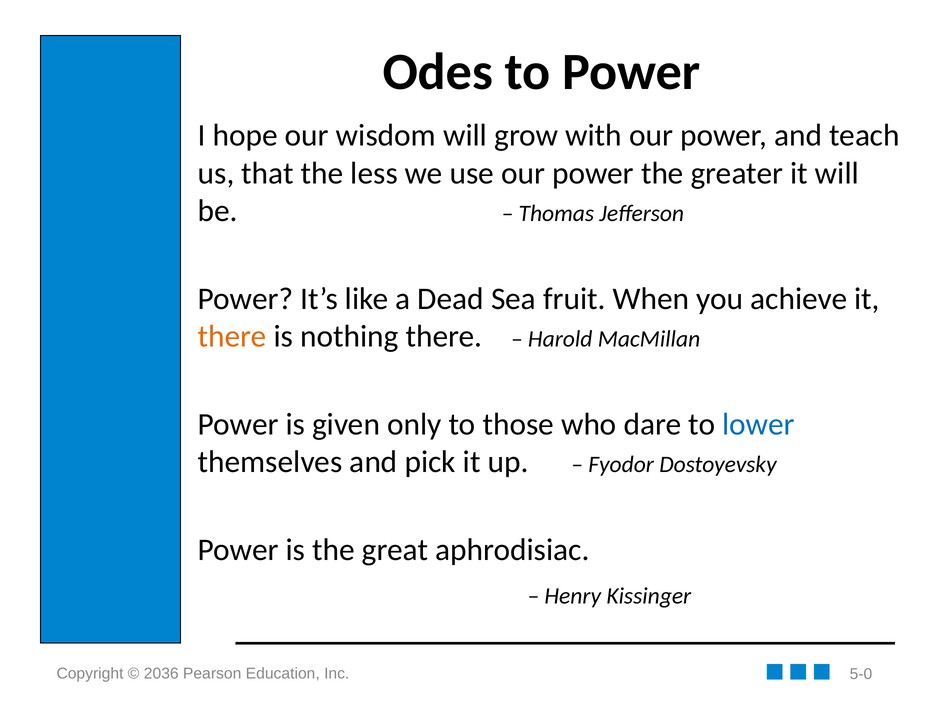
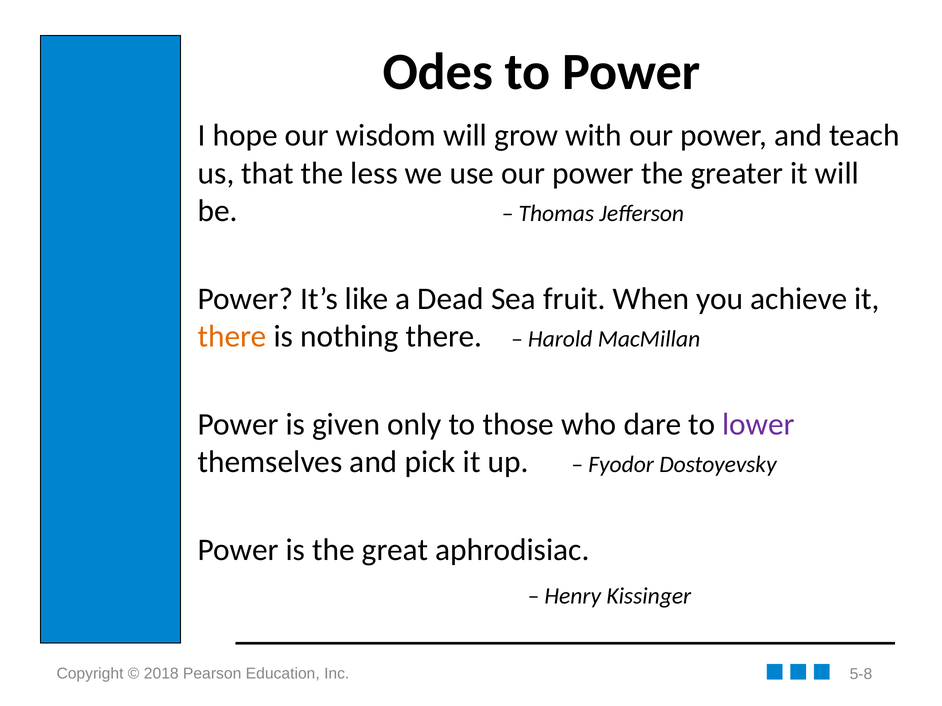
lower colour: blue -> purple
2036: 2036 -> 2018
5-0: 5-0 -> 5-8
